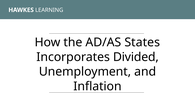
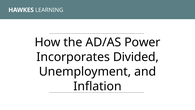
States: States -> Power
